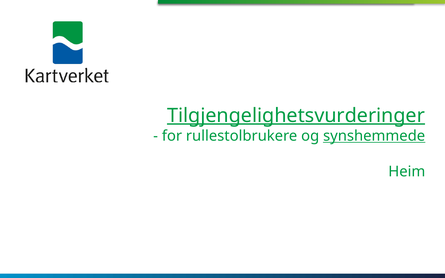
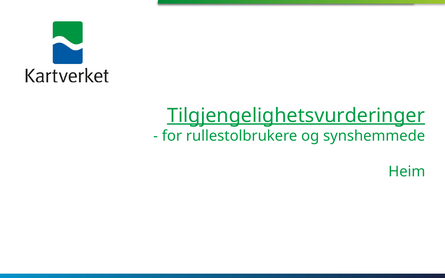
synshemmede underline: present -> none
